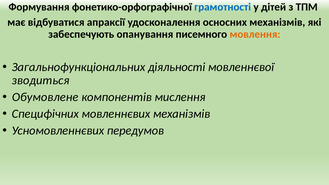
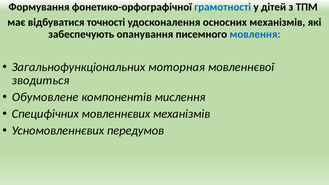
апраксії: апраксії -> точності
мовлення colour: orange -> blue
діяльності: діяльності -> моторная
